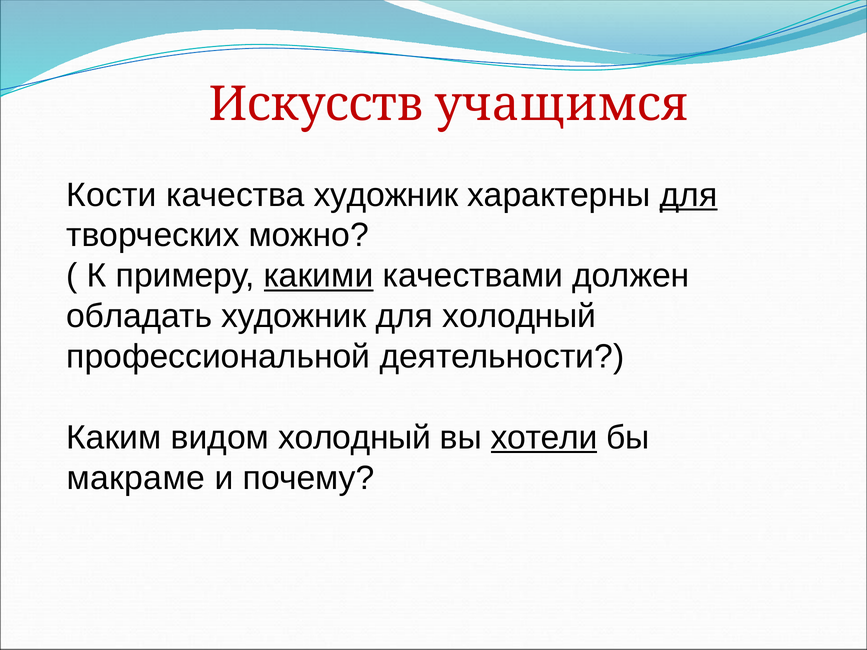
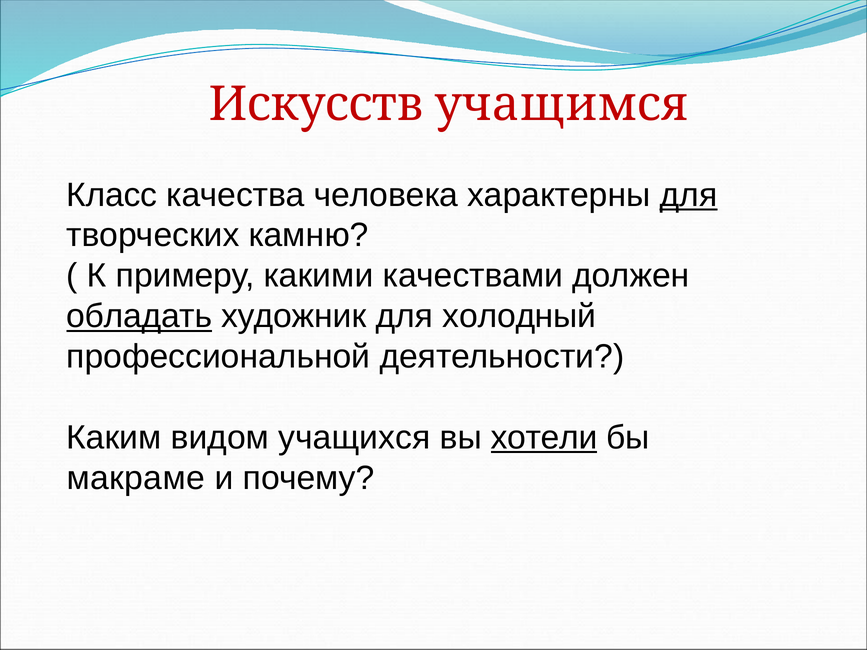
Кости: Кости -> Класс
качества художник: художник -> человека
можно: можно -> камню
какими underline: present -> none
обладать underline: none -> present
видом холодный: холодный -> учащихся
